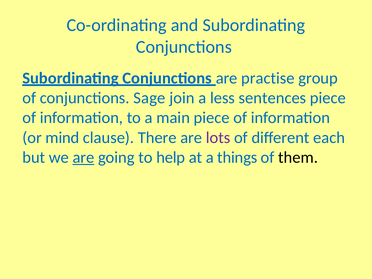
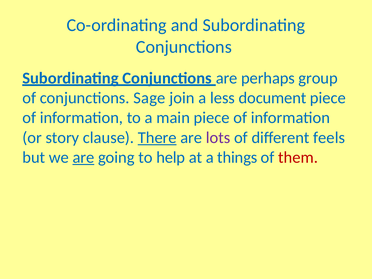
practise: practise -> perhaps
sentences: sentences -> document
mind: mind -> story
There underline: none -> present
each: each -> feels
them colour: black -> red
